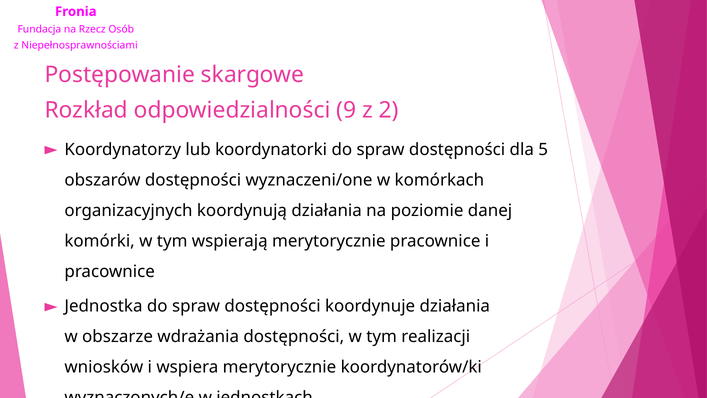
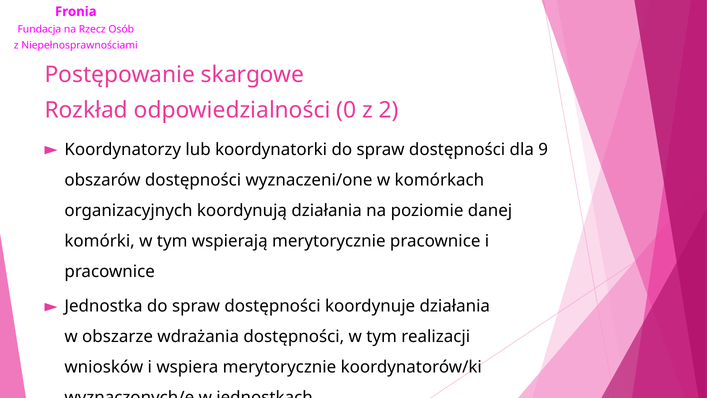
9: 9 -> 0
5: 5 -> 9
